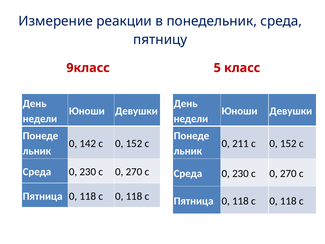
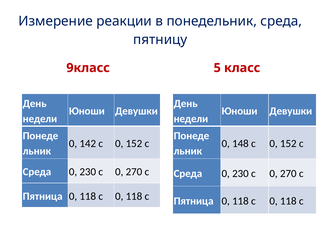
211: 211 -> 148
